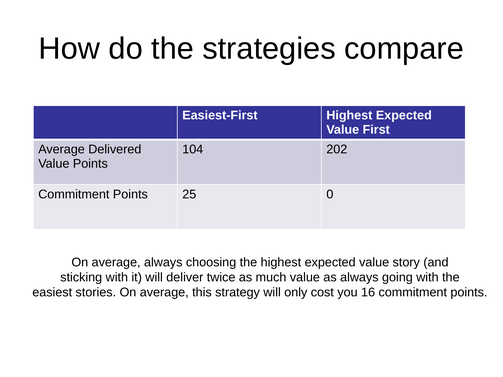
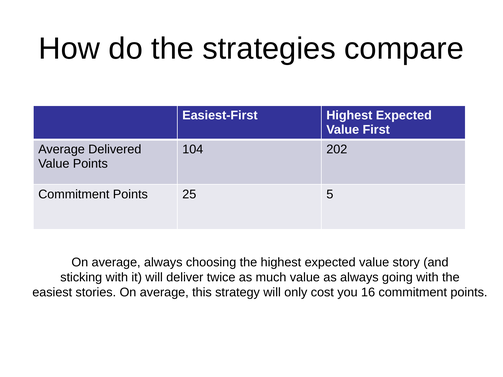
0: 0 -> 5
